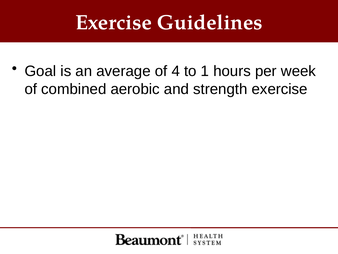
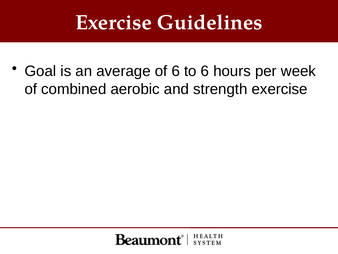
of 4: 4 -> 6
to 1: 1 -> 6
